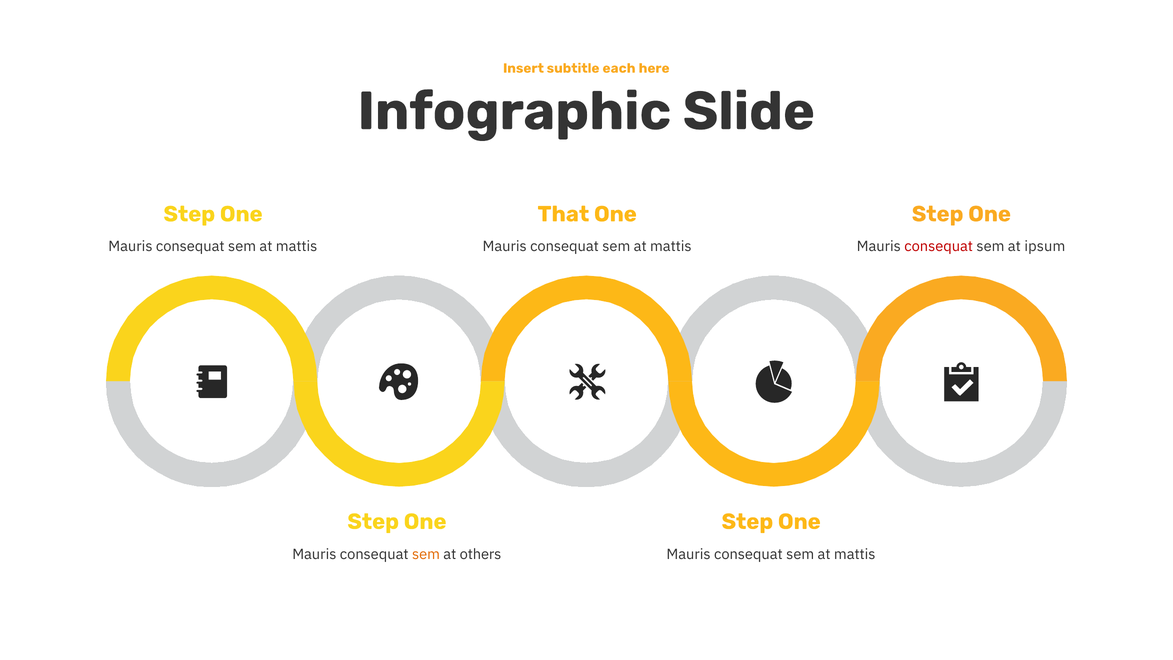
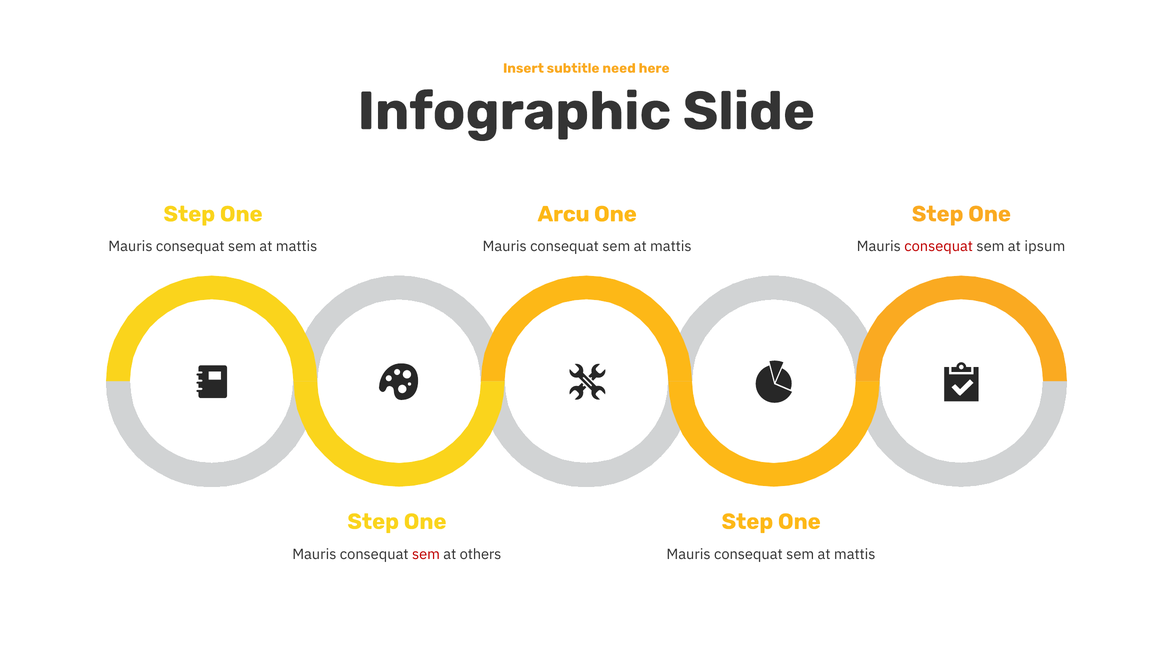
each: each -> need
That: That -> Arcu
sem at (426, 554) colour: orange -> red
